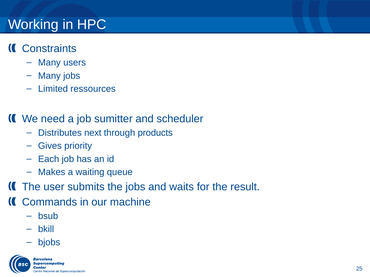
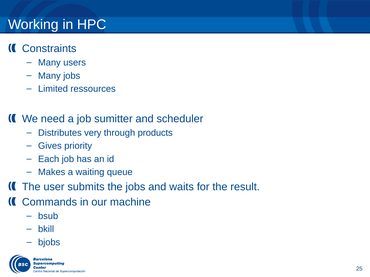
next: next -> very
